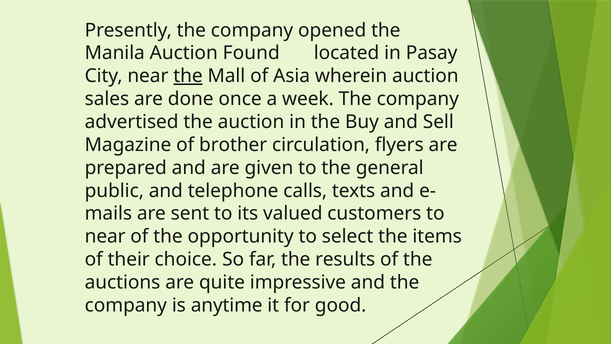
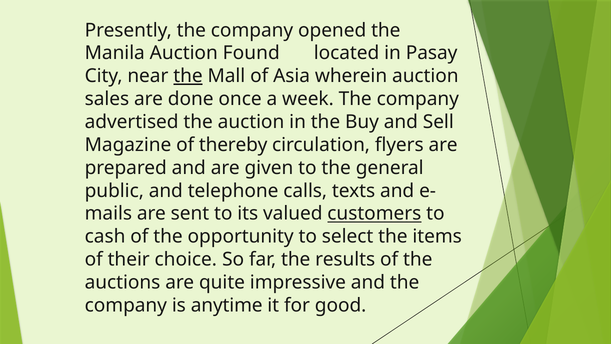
brother: brother -> thereby
customers underline: none -> present
near at (105, 236): near -> cash
